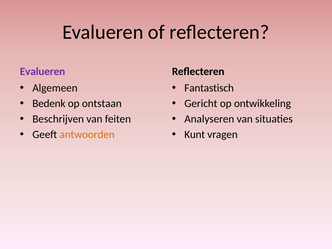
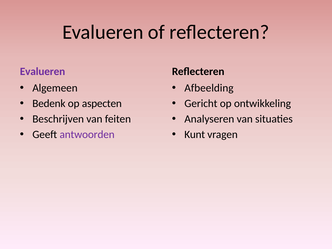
Fantastisch: Fantastisch -> Afbeelding
ontstaan: ontstaan -> aspecten
antwoorden colour: orange -> purple
